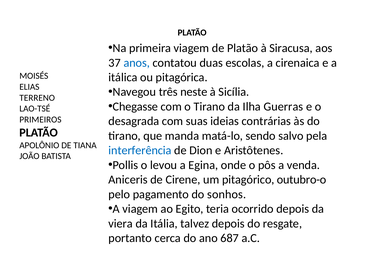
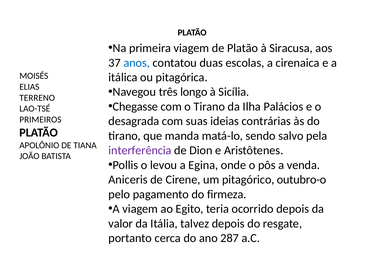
neste: neste -> longo
Guerras: Guerras -> Palácios
interferência colour: blue -> purple
sonhos: sonhos -> firmeza
viera: viera -> valor
687: 687 -> 287
